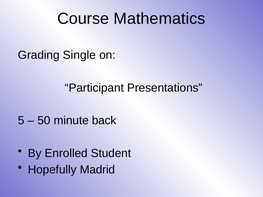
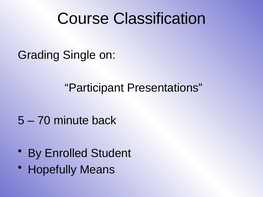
Mathematics: Mathematics -> Classification
50: 50 -> 70
Madrid: Madrid -> Means
